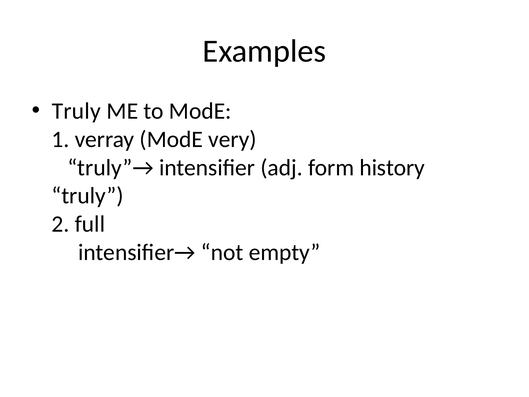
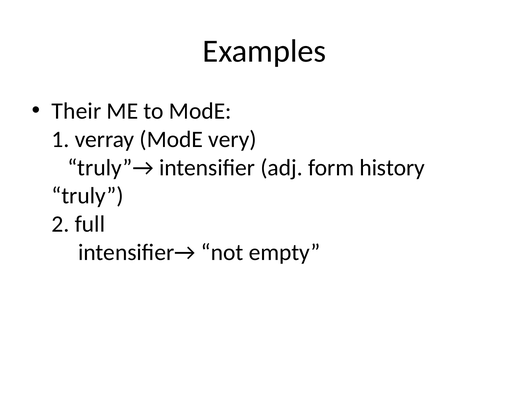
Truly at (76, 111): Truly -> Their
